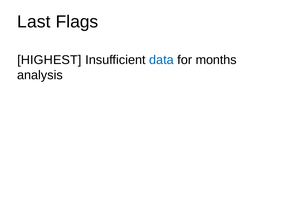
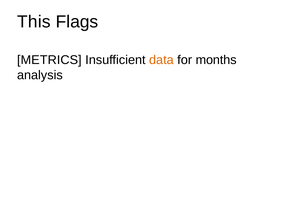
Last: Last -> This
HIGHEST: HIGHEST -> METRICS
data colour: blue -> orange
